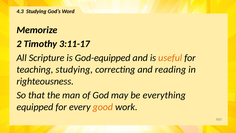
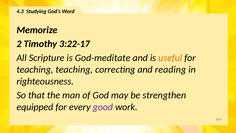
3:11-17: 3:11-17 -> 3:22-17
God-equipped: God-equipped -> God-meditate
teaching studying: studying -> teaching
everything: everything -> strengthen
good colour: orange -> purple
